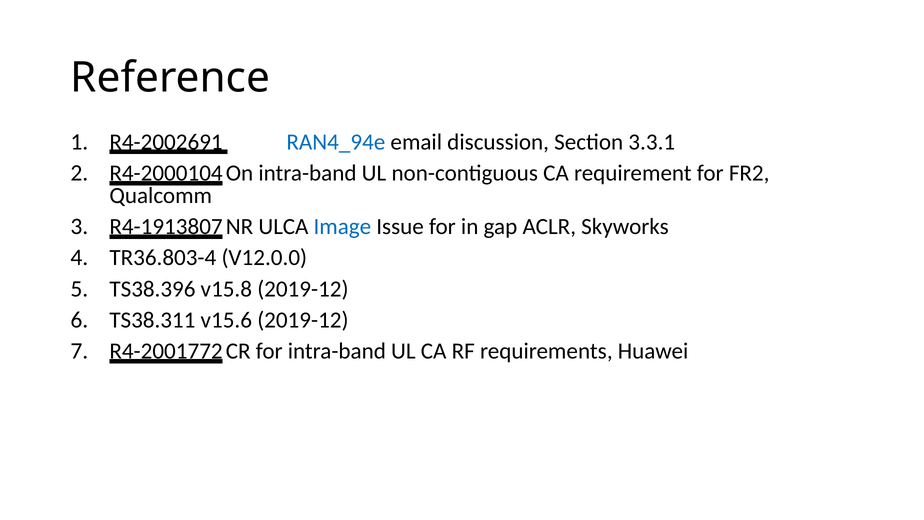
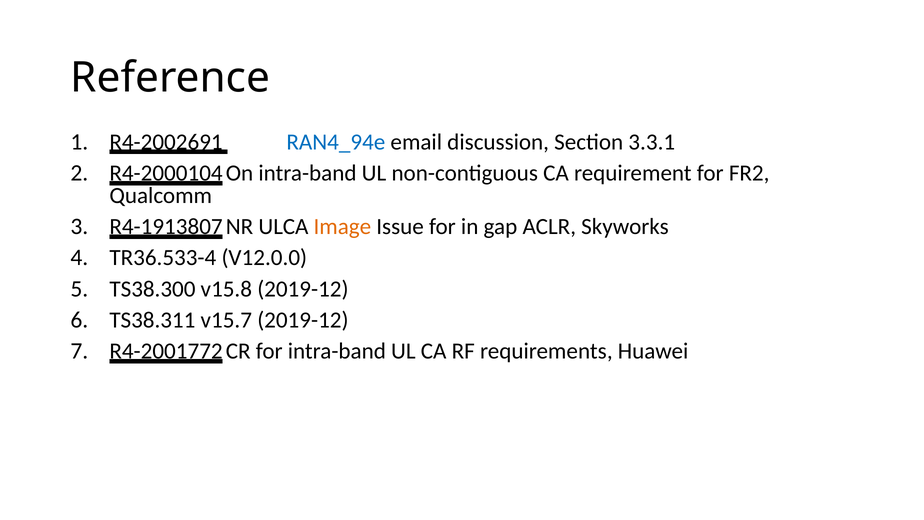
Image colour: blue -> orange
TR36.803-4: TR36.803-4 -> TR36.533-4
TS38.396: TS38.396 -> TS38.300
v15.6: v15.6 -> v15.7
